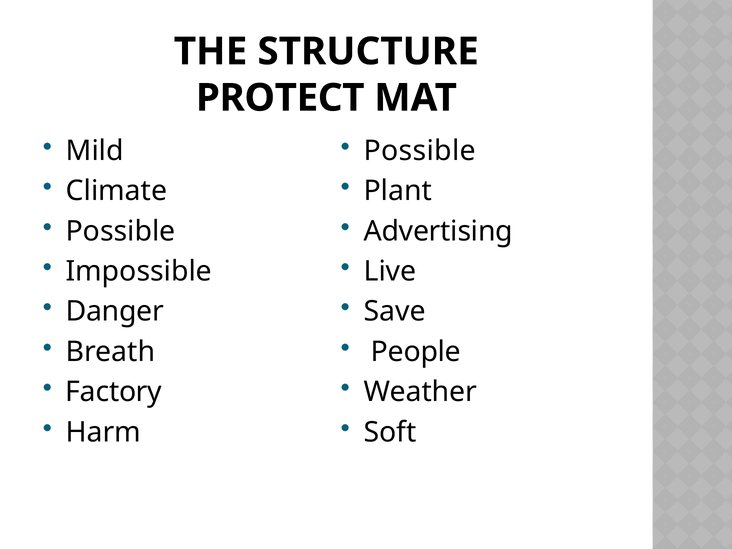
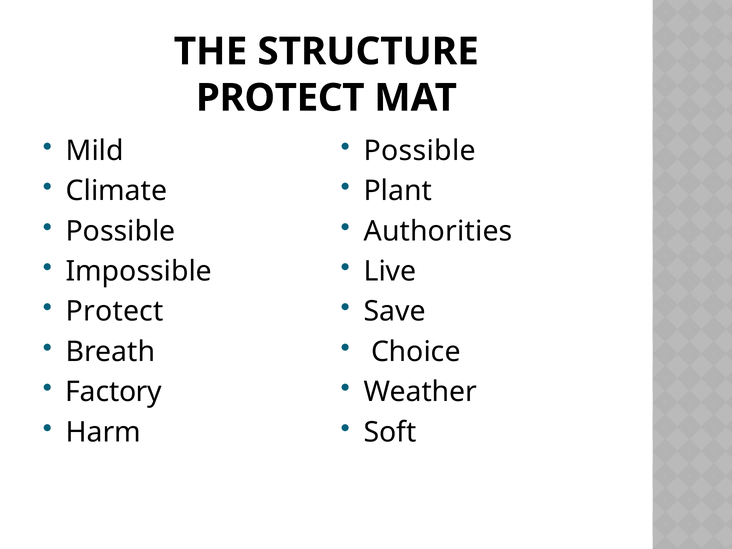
Advertising: Advertising -> Authorities
Danger at (115, 312): Danger -> Protect
People: People -> Choice
